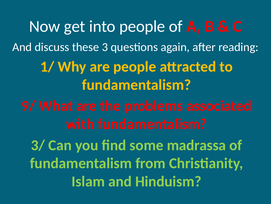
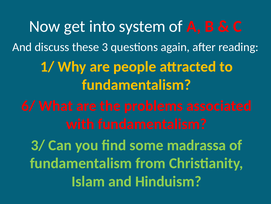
into people: people -> system
9/: 9/ -> 6/
